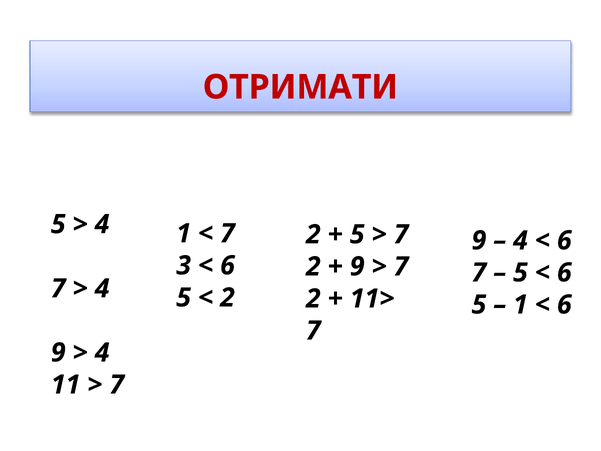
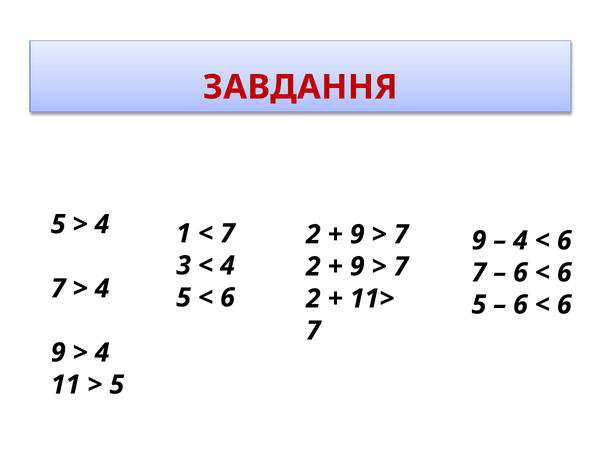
ОТРИМАТИ: ОТРИМАТИ -> ЗАВДАННЯ
5 at (357, 234): 5 -> 9
6 at (228, 265): 6 -> 4
5 at (520, 273): 5 -> 6
2 at (228, 298): 2 -> 6
1 at (520, 305): 1 -> 6
7 at (117, 385): 7 -> 5
